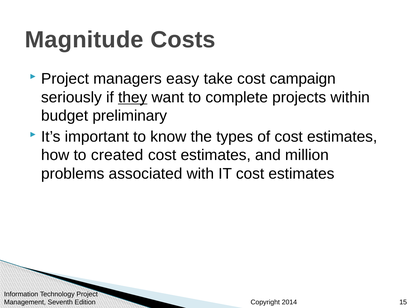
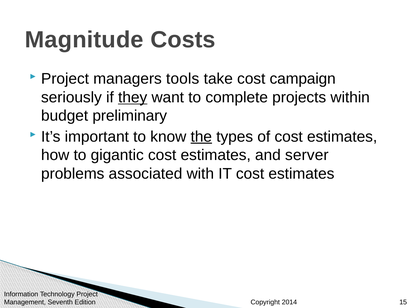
easy: easy -> tools
the underline: none -> present
created: created -> gigantic
million: million -> server
